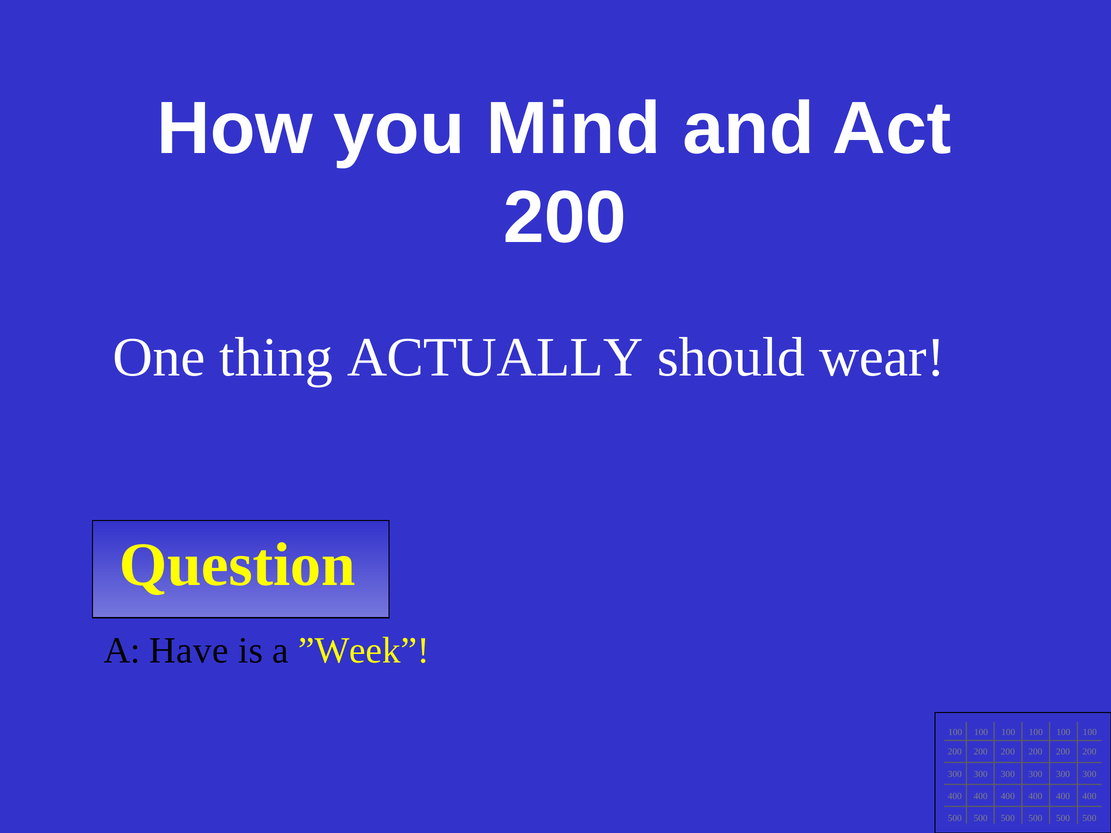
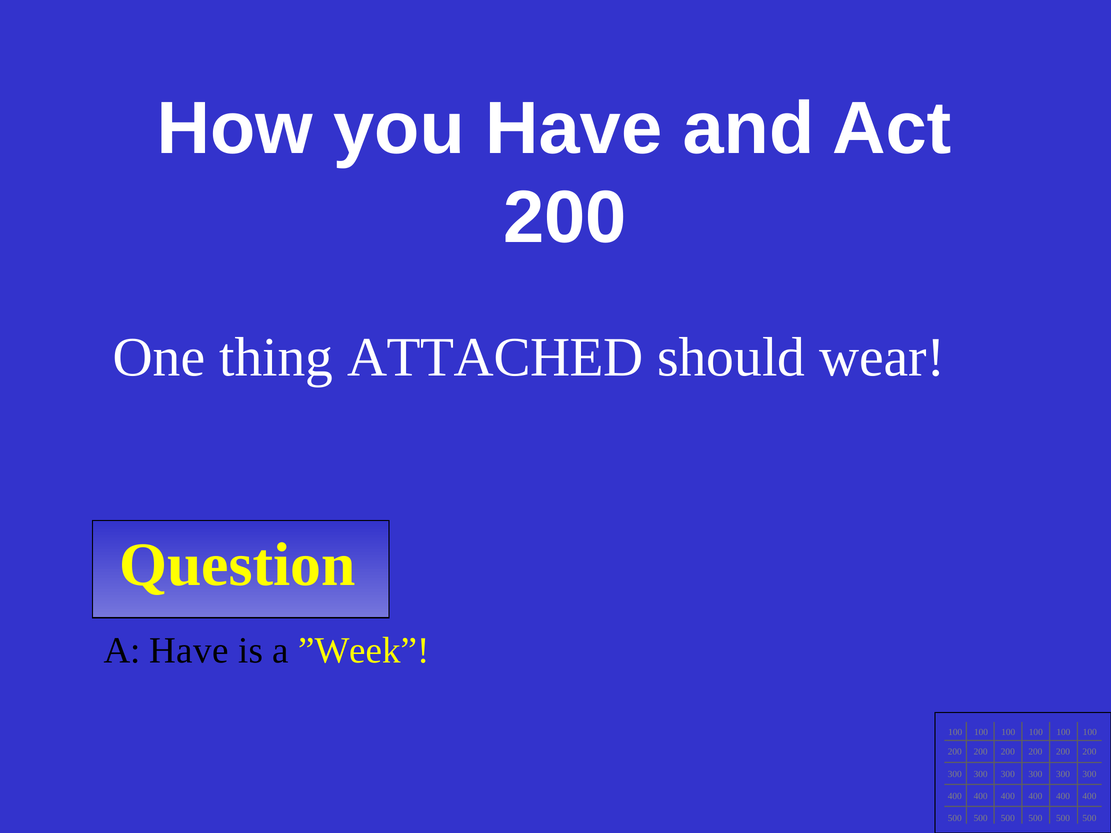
you Mind: Mind -> Have
ACTUALLY: ACTUALLY -> ATTACHED
